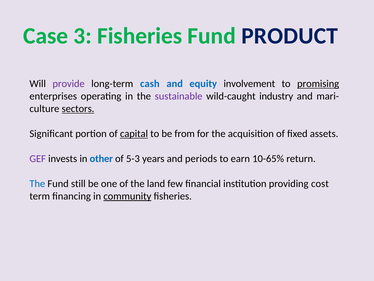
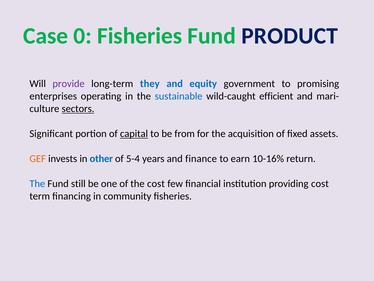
3: 3 -> 0
cash: cash -> they
involvement: involvement -> government
promising underline: present -> none
sustainable colour: purple -> blue
industry: industry -> efficient
GEF colour: purple -> orange
5-3: 5-3 -> 5-4
periods: periods -> finance
10-65%: 10-65% -> 10-16%
the land: land -> cost
community underline: present -> none
